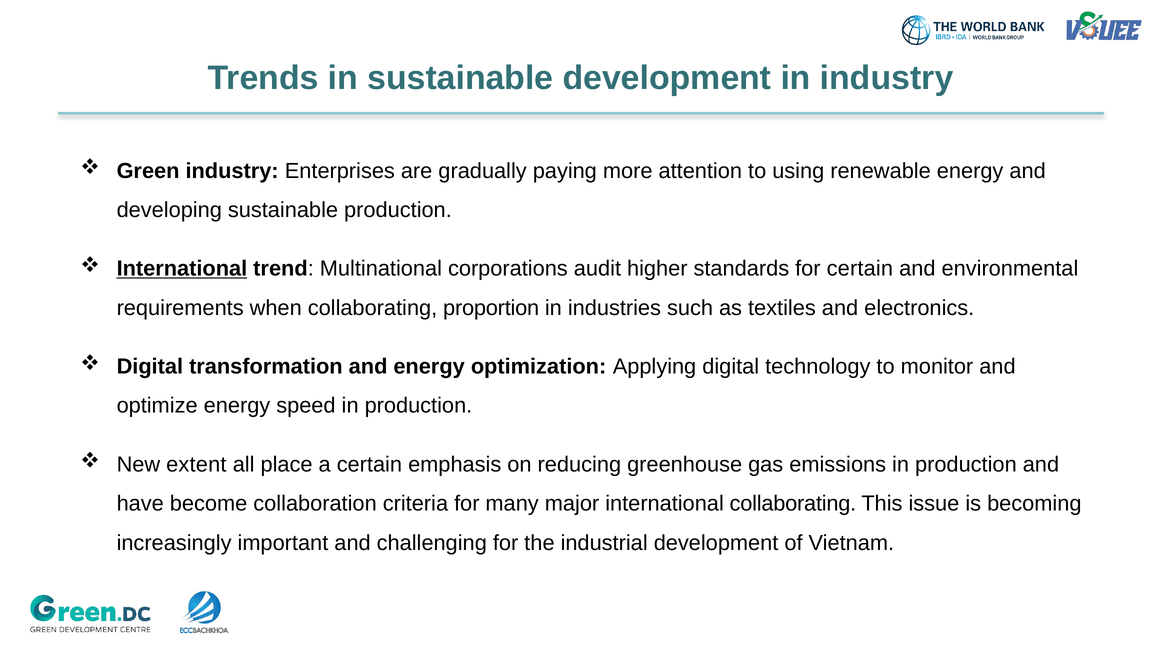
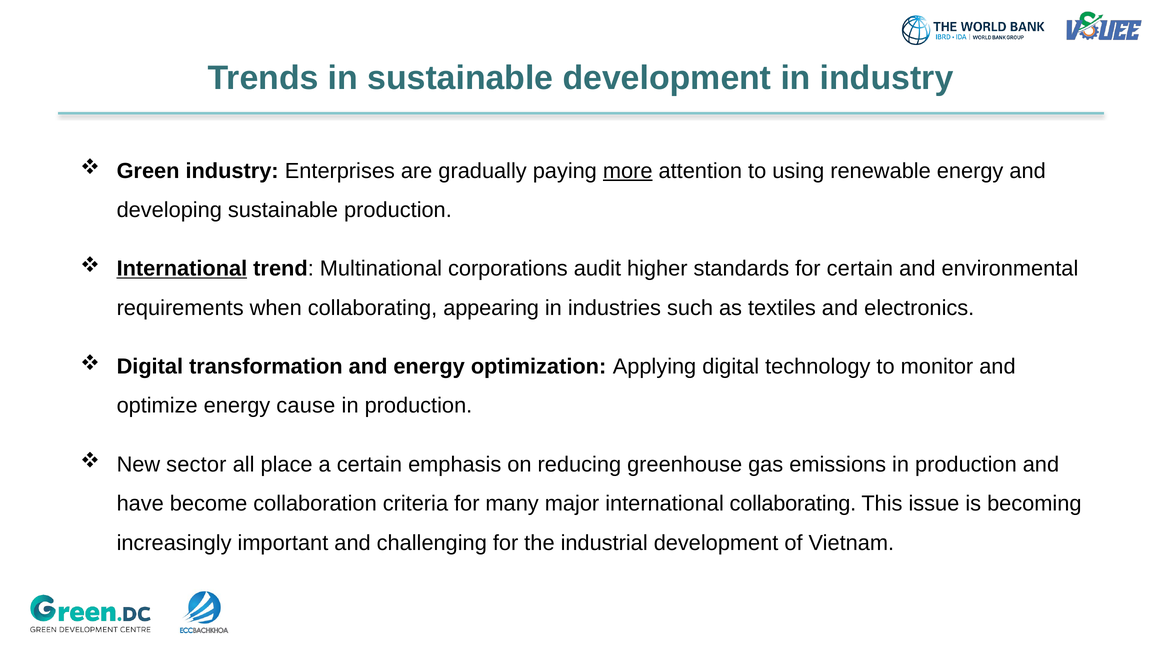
more underline: none -> present
proportion: proportion -> appearing
speed: speed -> cause
extent: extent -> sector
